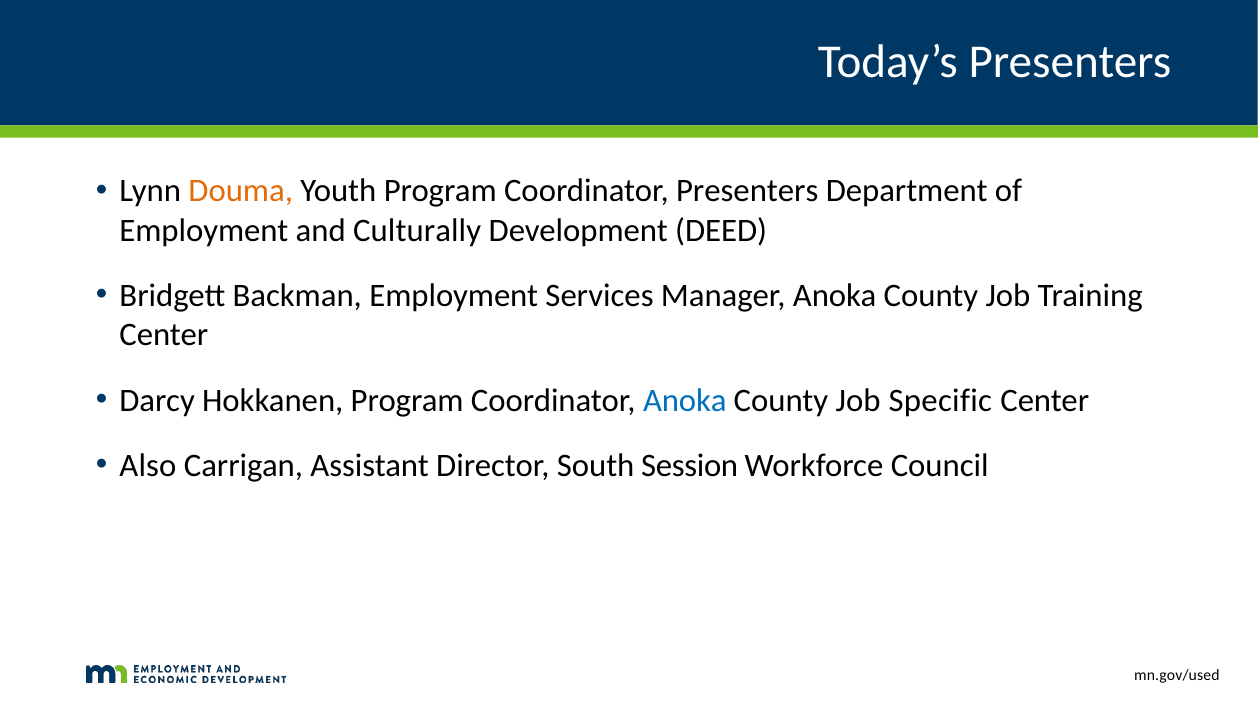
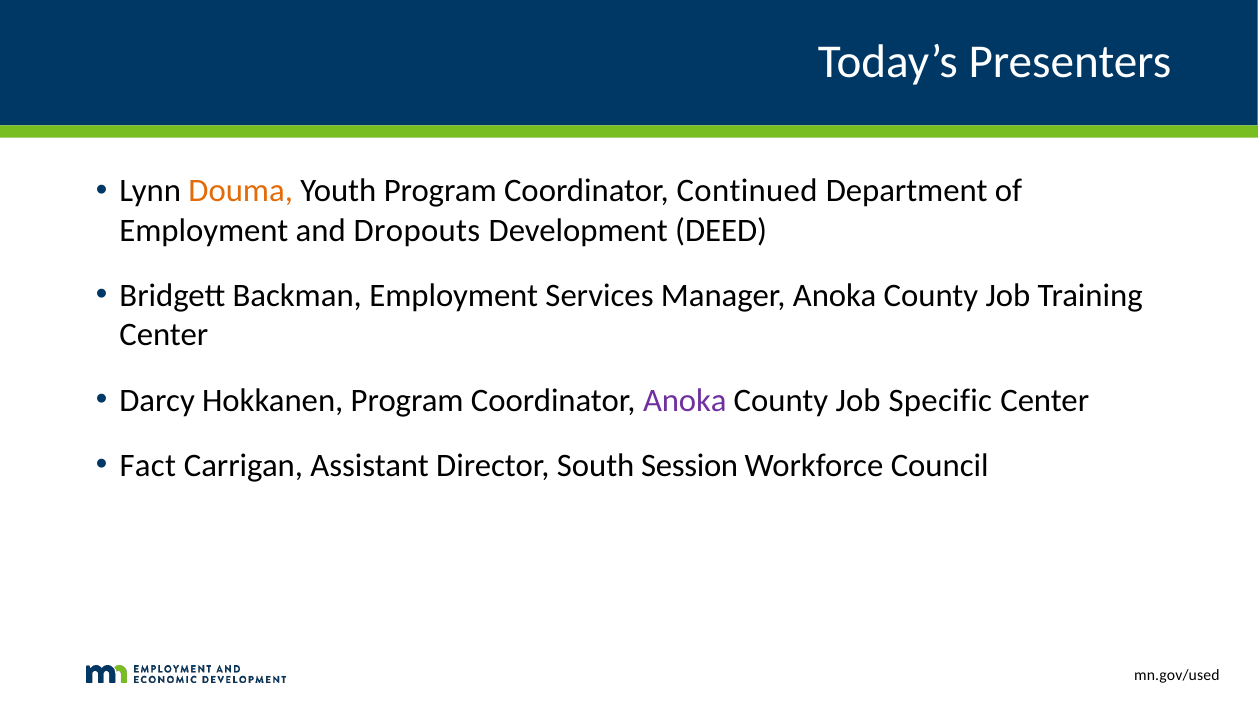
Coordinator Presenters: Presenters -> Continued
Culturally: Culturally -> Dropouts
Anoka at (685, 401) colour: blue -> purple
Also: Also -> Fact
